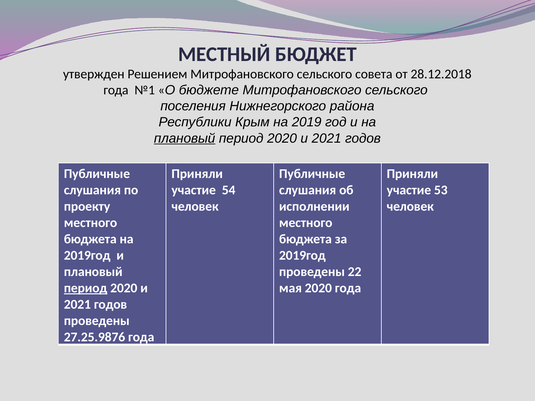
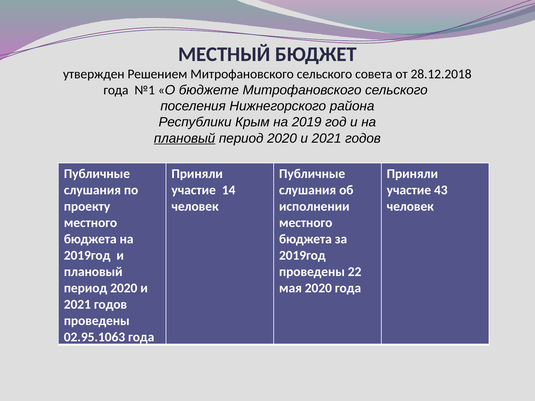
54: 54 -> 14
53: 53 -> 43
период at (86, 288) underline: present -> none
27.25.9876: 27.25.9876 -> 02.95.1063
